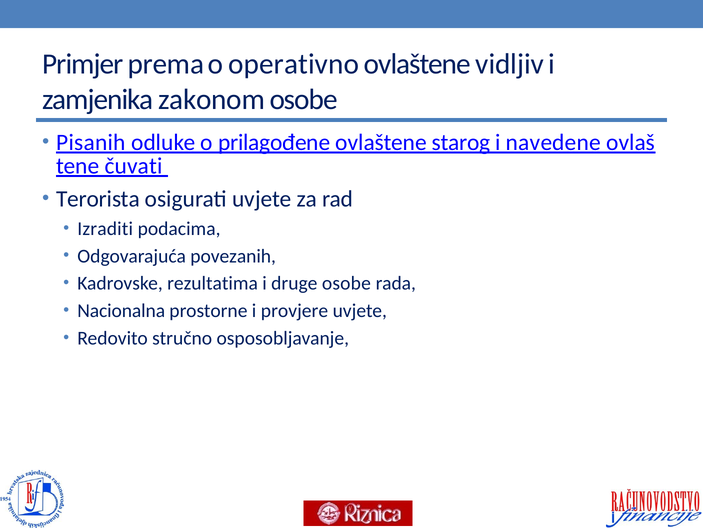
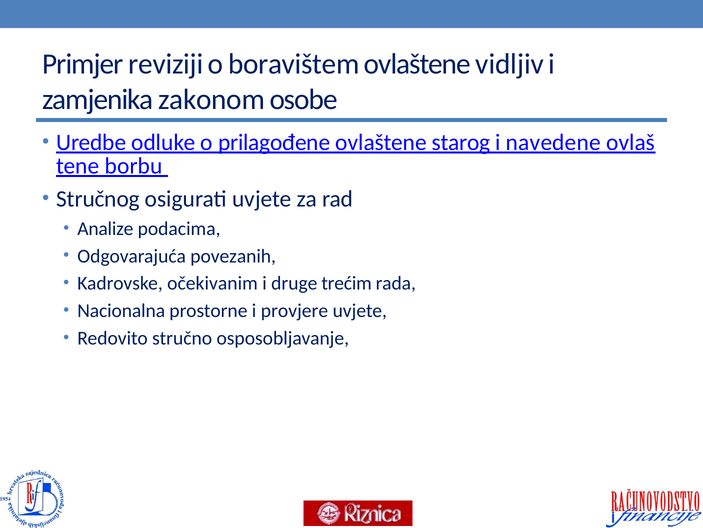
prema: prema -> reviziji
operativno: operativno -> boravištem
Pisanih: Pisanih -> Uredbe
čuvati: čuvati -> borbu
Terorista: Terorista -> Stručnog
Izraditi: Izraditi -> Analize
rezultatima: rezultatima -> očekivanim
druge osobe: osobe -> trećim
